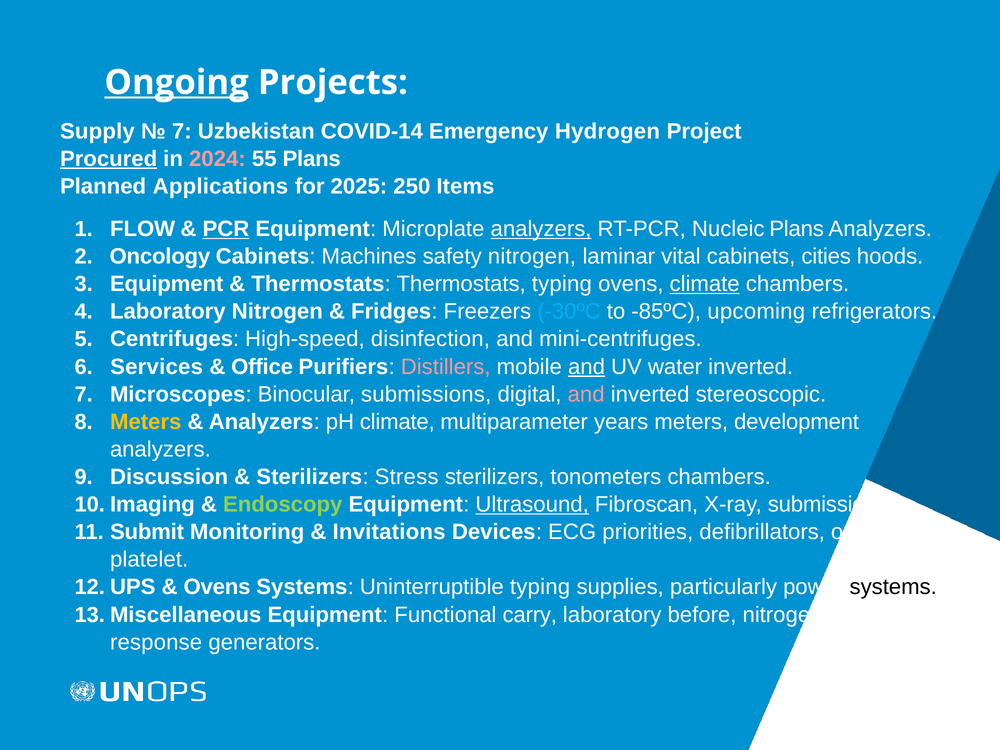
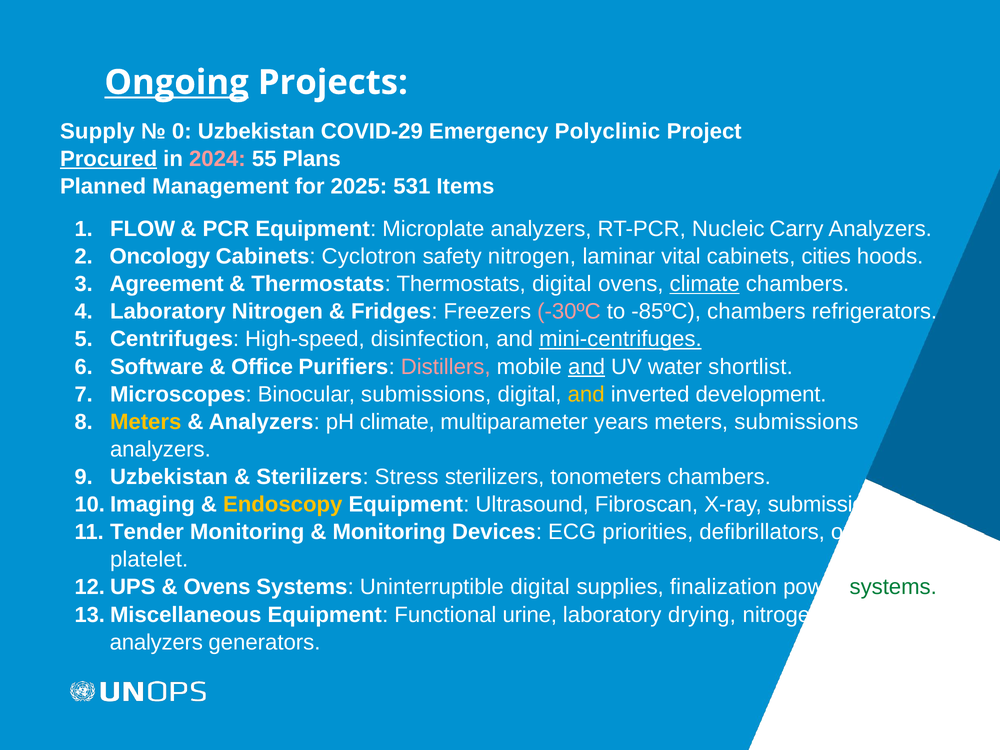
7 at (182, 131): 7 -> 0
COVID-14: COVID-14 -> COVID-29
Hydrogen: Hydrogen -> Polyclinic
Applications: Applications -> Management
250: 250 -> 531
PCR underline: present -> none
analyzers at (541, 229) underline: present -> none
Nucleic Plans: Plans -> Carry
Machines: Machines -> Cyclotron
Equipment at (167, 284): Equipment -> Agreement
Thermostats typing: typing -> digital
-30ºC colour: light blue -> pink
-85ºC upcoming: upcoming -> chambers
mini-centrifuges underline: none -> present
Services: Services -> Software
water inverted: inverted -> shortlist
and at (586, 394) colour: pink -> yellow
stereoscopic: stereoscopic -> development
meters development: development -> submissions
Discussion at (169, 477): Discussion -> Uzbekistan
Endoscopy colour: light green -> yellow
Ultrasound underline: present -> none
Submit: Submit -> Tender
Invitations at (389, 532): Invitations -> Monitoring
Uninterruptible typing: typing -> digital
particularly: particularly -> finalization
systems at (893, 587) colour: black -> green
carry: carry -> urine
before: before -> drying
response at (156, 642): response -> analyzers
